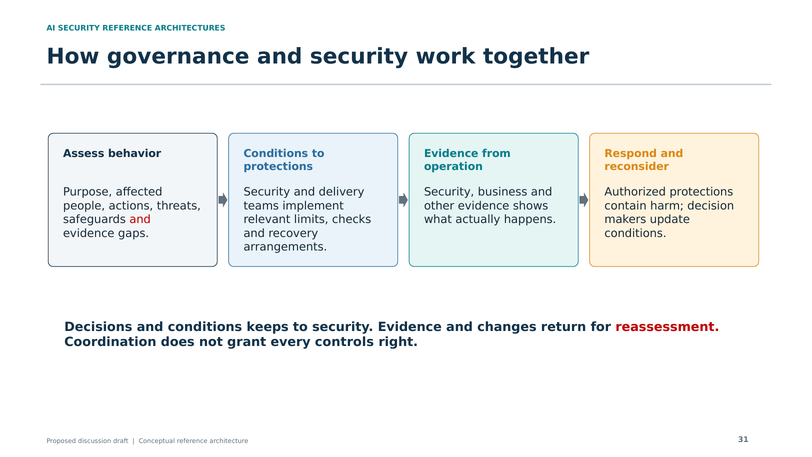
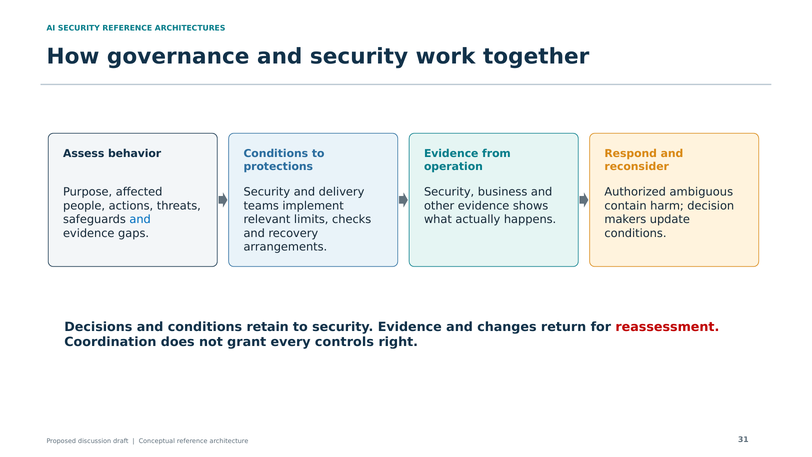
Authorized protections: protections -> ambiguous
and at (140, 219) colour: red -> blue
keeps: keeps -> retain
